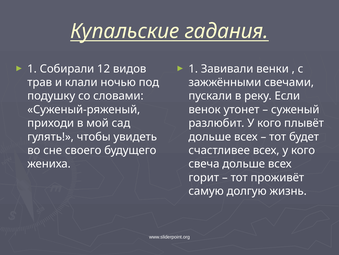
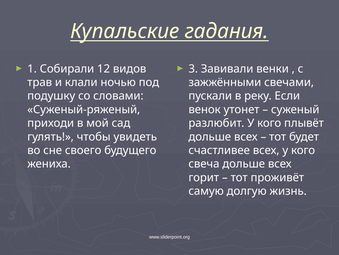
1 at (193, 69): 1 -> 3
